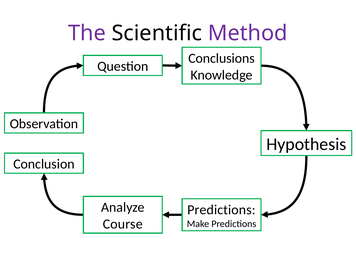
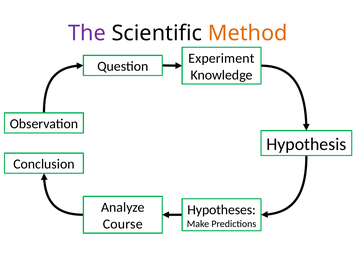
Method colour: purple -> orange
Conclusions: Conclusions -> Experiment
Predictions at (222, 210): Predictions -> Hypotheses
